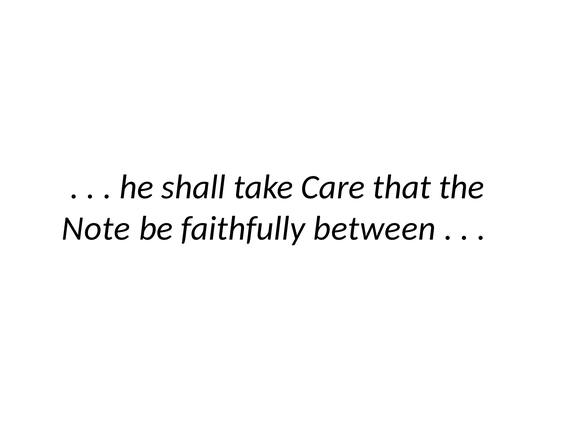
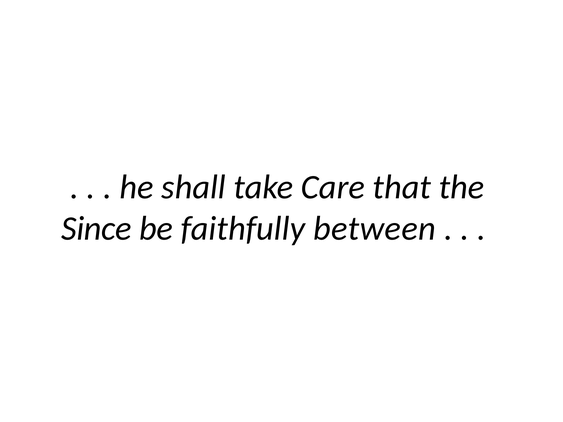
Note: Note -> Since
